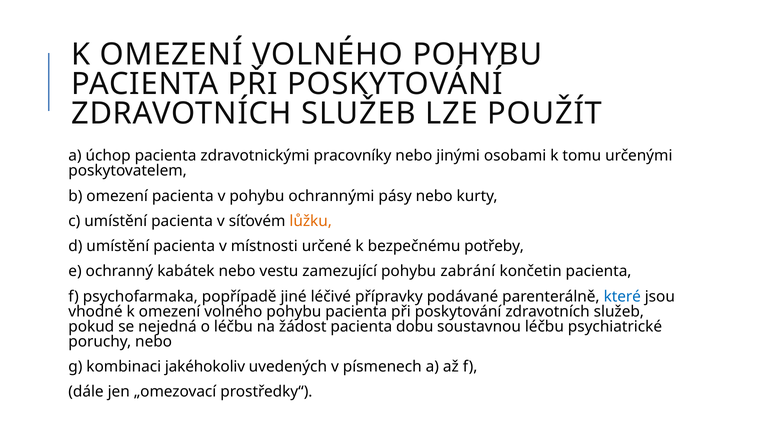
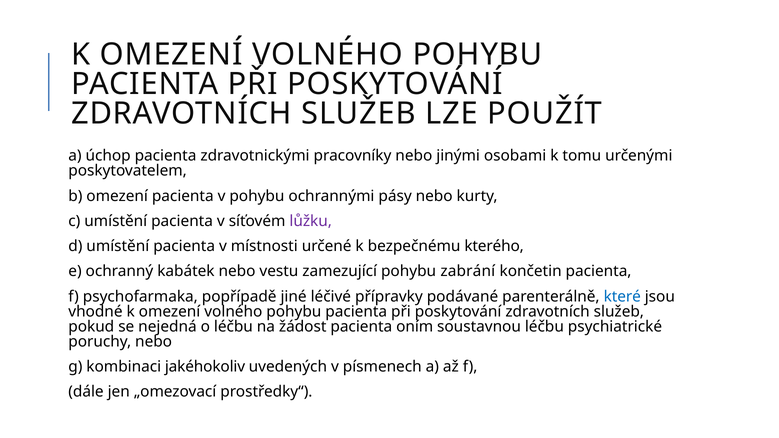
lůžku colour: orange -> purple
potřeby: potřeby -> kterého
dobu: dobu -> oním
